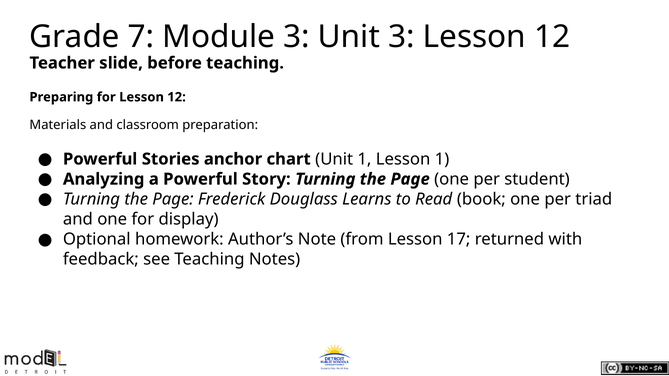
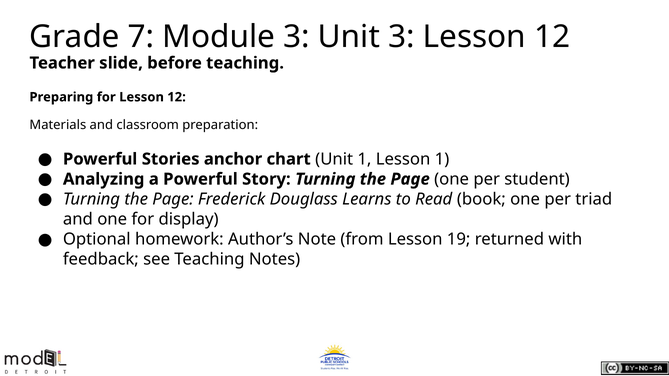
17: 17 -> 19
